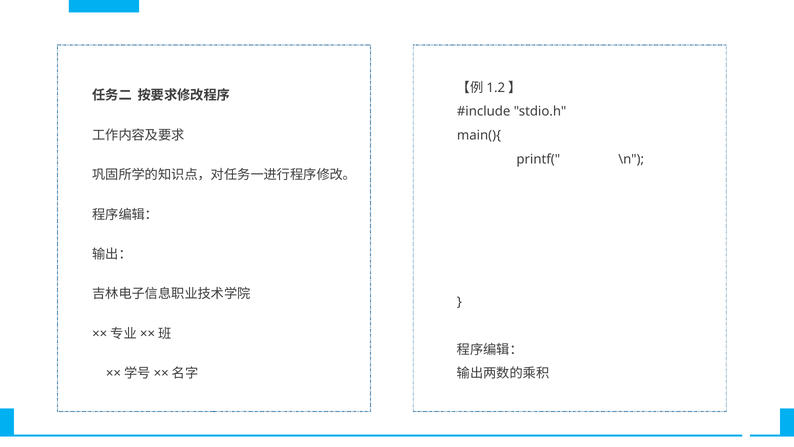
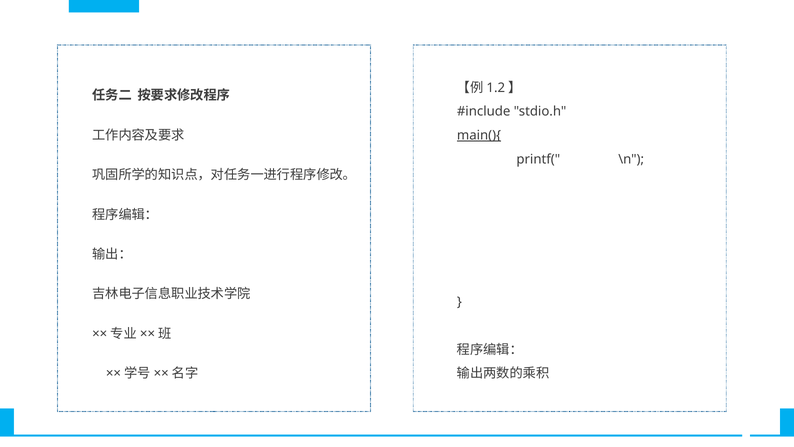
main(){ underline: none -> present
